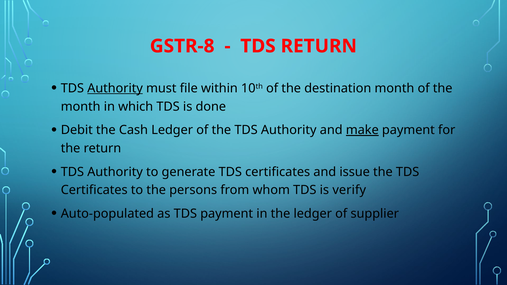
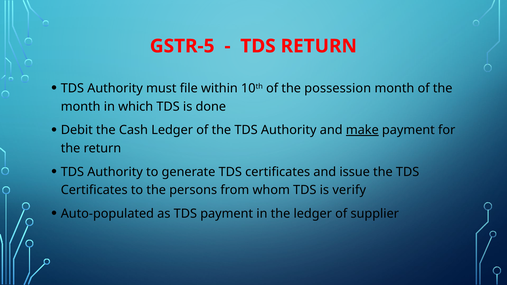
GSTR-8: GSTR-8 -> GSTR-5
Authority at (115, 88) underline: present -> none
destination: destination -> possession
